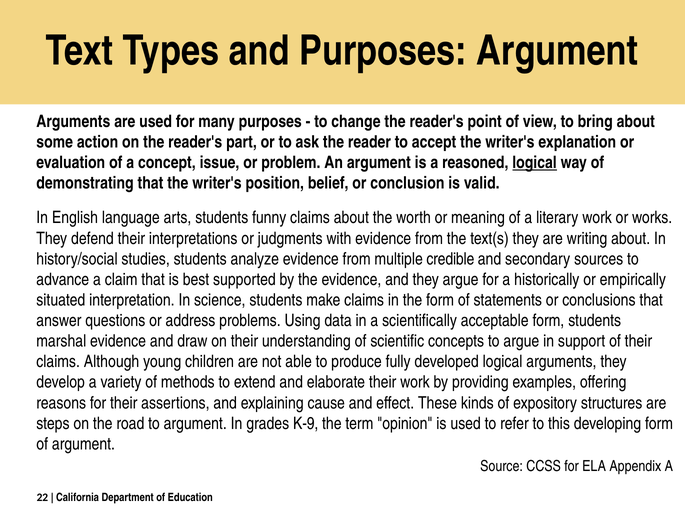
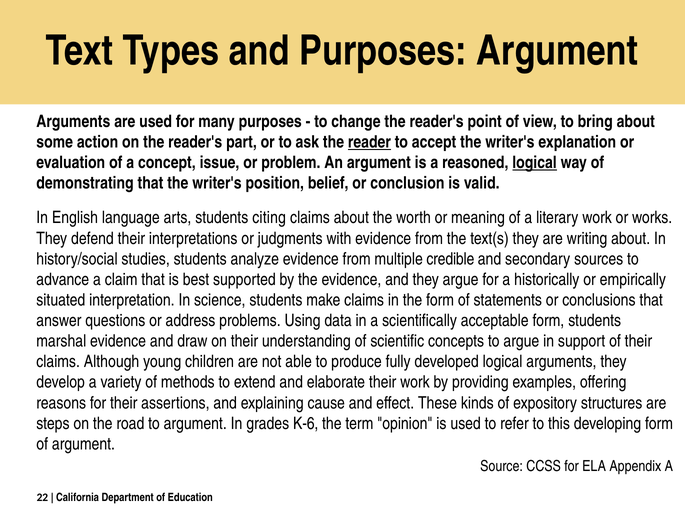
reader underline: none -> present
funny: funny -> citing
K-9: K-9 -> K-6
